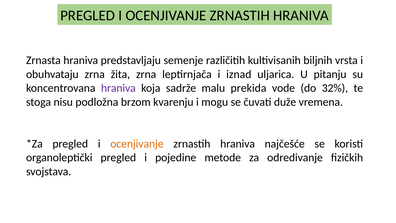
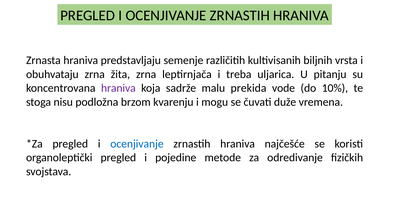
iznad: iznad -> treba
32%: 32% -> 10%
ocenjivanje at (137, 144) colour: orange -> blue
